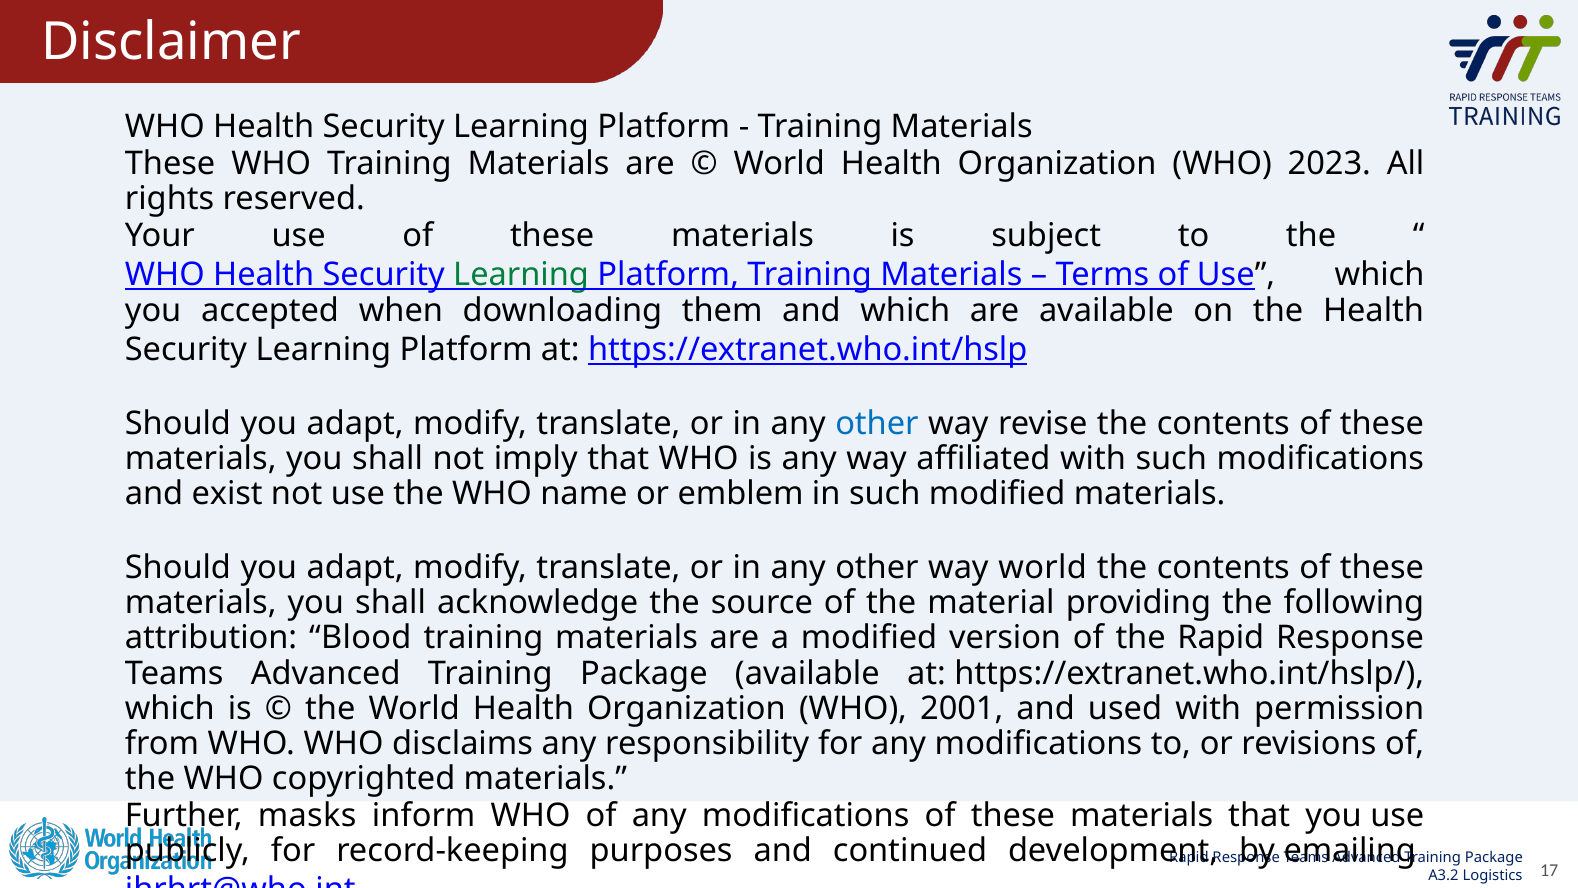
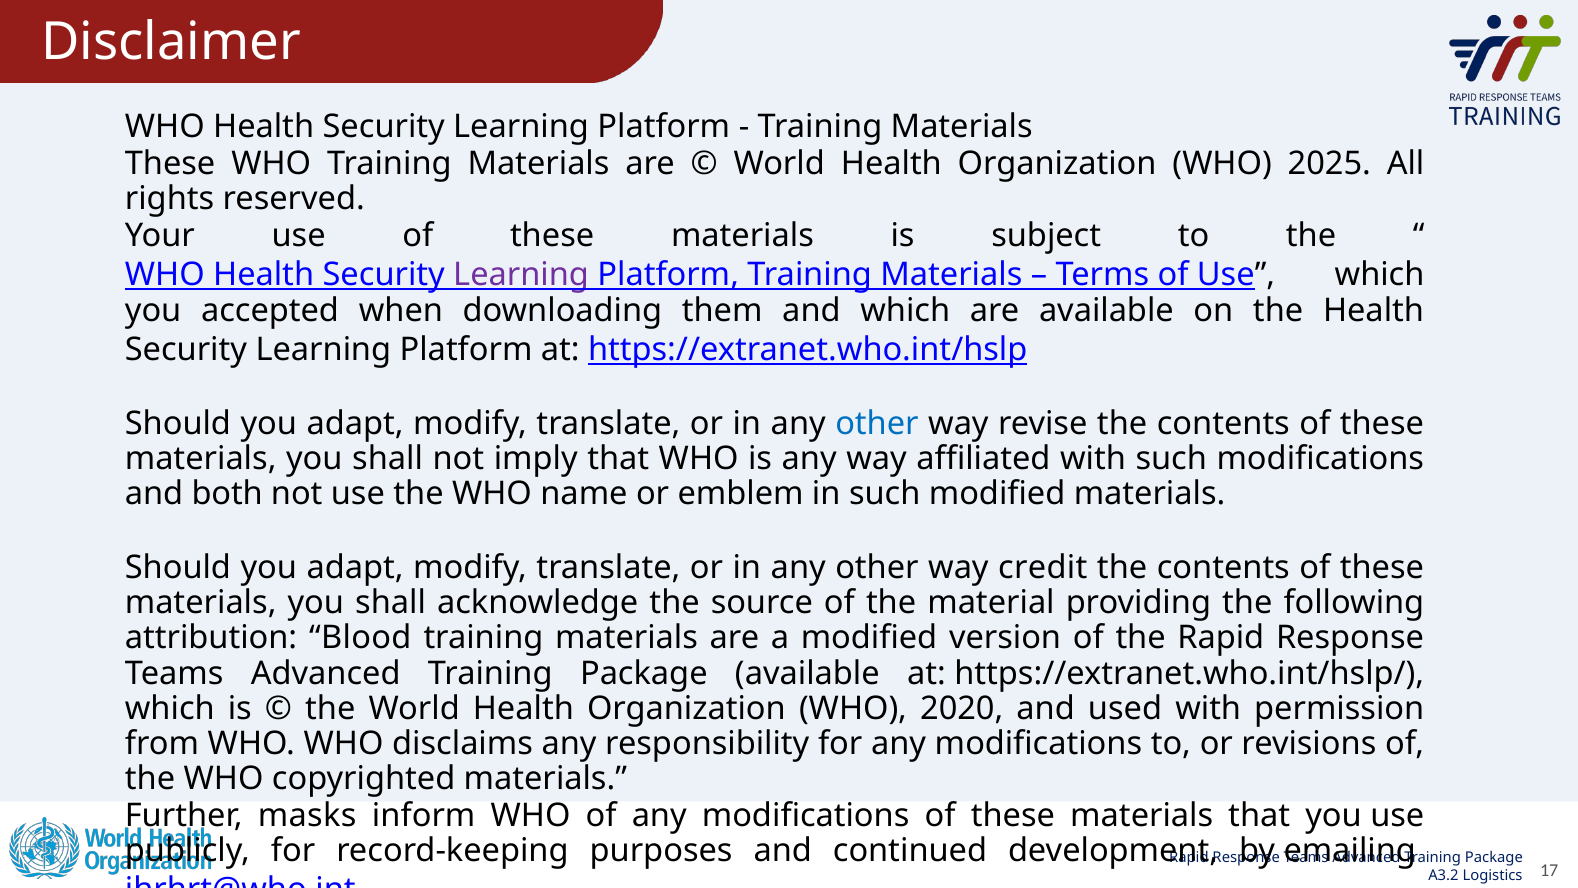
2023: 2023 -> 2025
Learning at (521, 274) colour: green -> purple
exist: exist -> both
way world: world -> credit
2001: 2001 -> 2020
